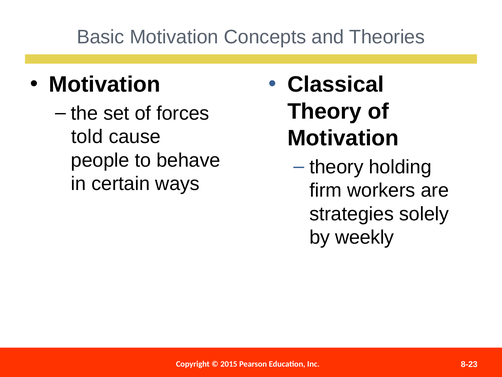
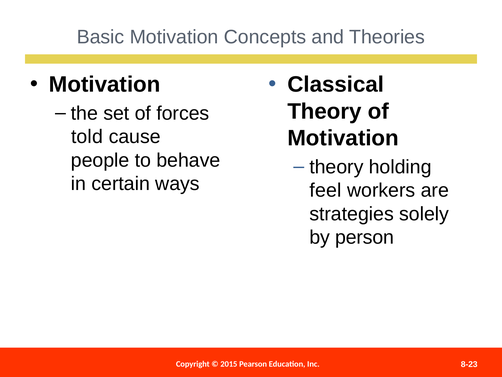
firm: firm -> feel
weekly: weekly -> person
